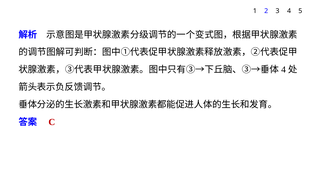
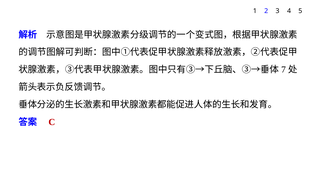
4 at (284, 70): 4 -> 7
